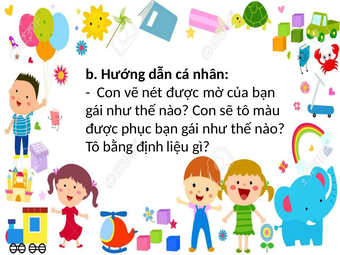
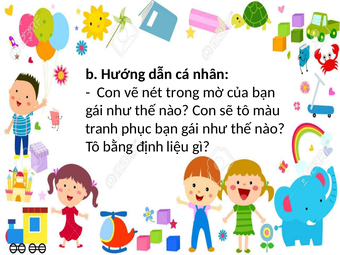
nét được: được -> trong
được at (102, 129): được -> tranh
